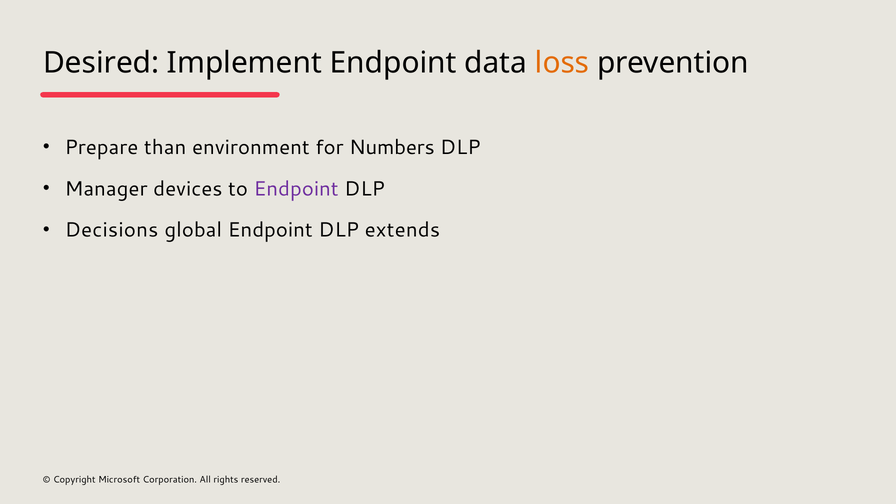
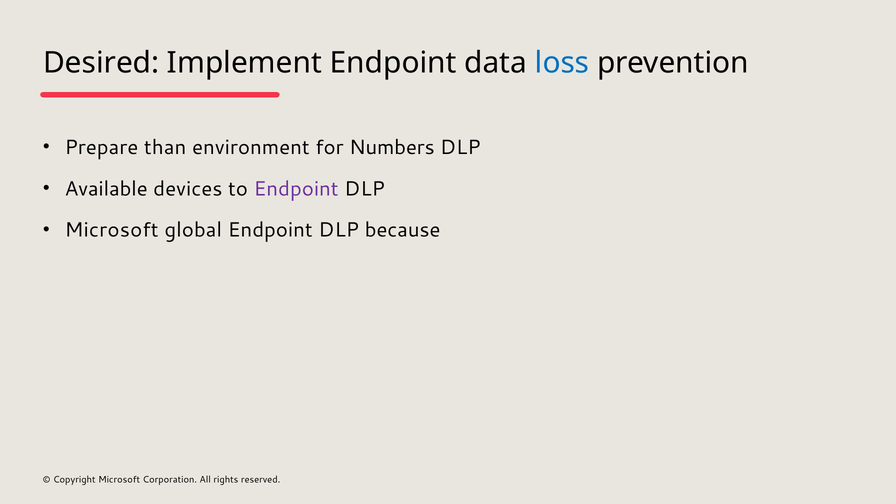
loss colour: orange -> blue
Manager: Manager -> Available
Decisions at (112, 230): Decisions -> Microsoft
extends: extends -> because
